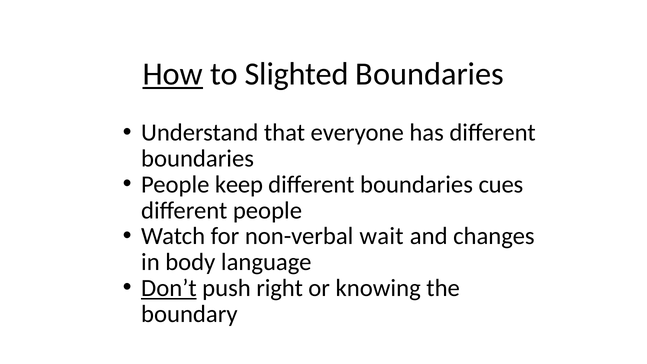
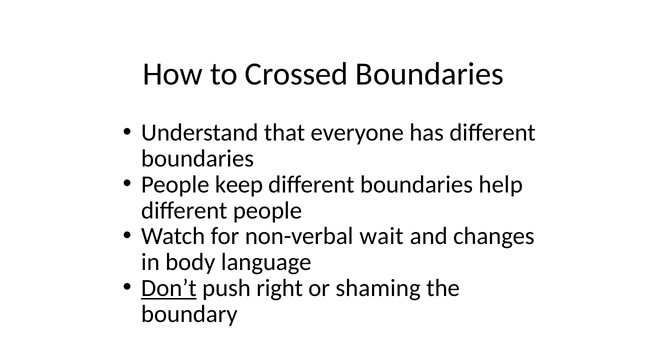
How underline: present -> none
Slighted: Slighted -> Crossed
cues: cues -> help
knowing: knowing -> shaming
